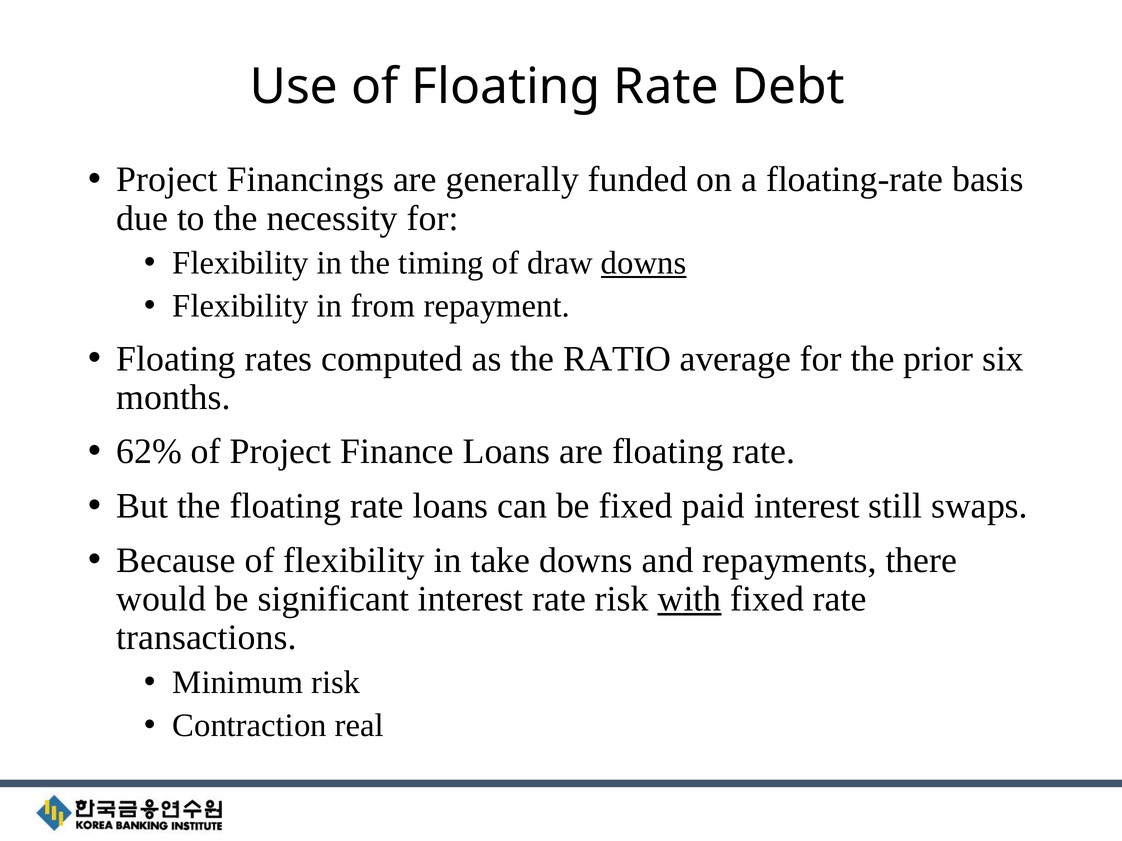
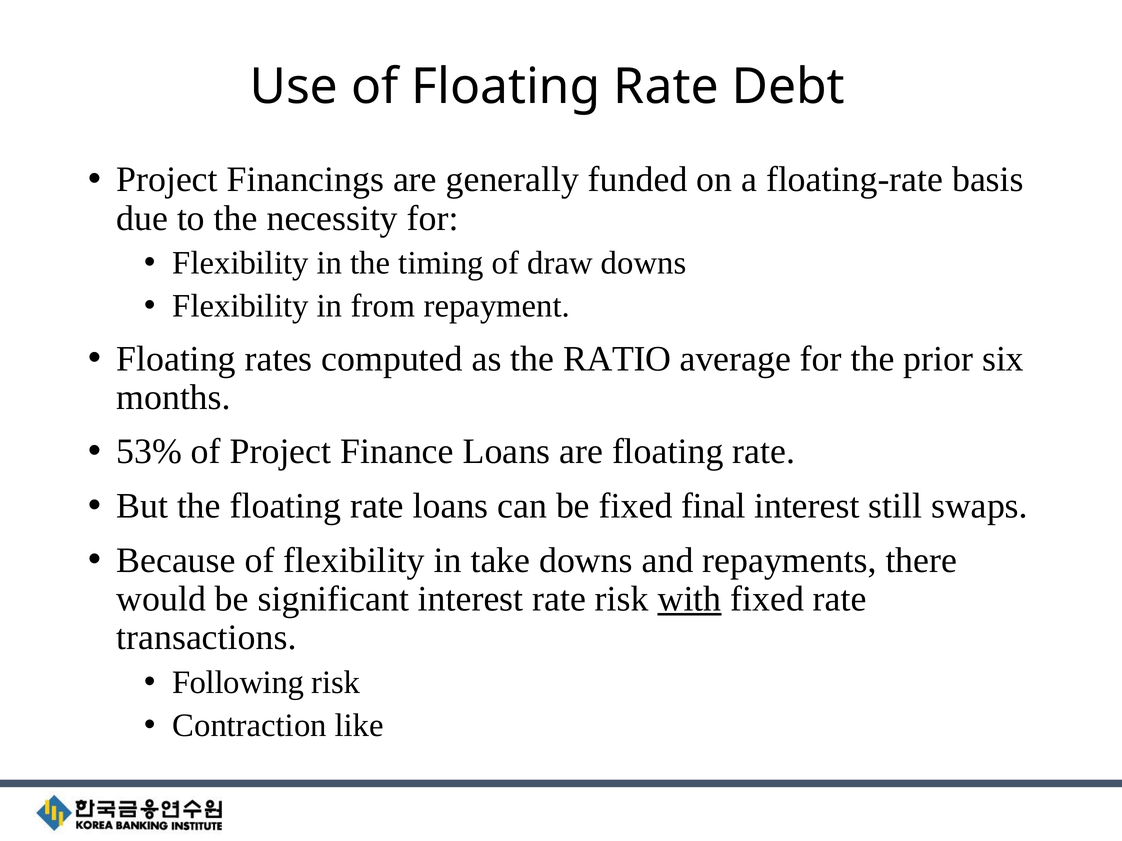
downs at (644, 263) underline: present -> none
62%: 62% -> 53%
paid: paid -> final
Minimum: Minimum -> Following
real: real -> like
